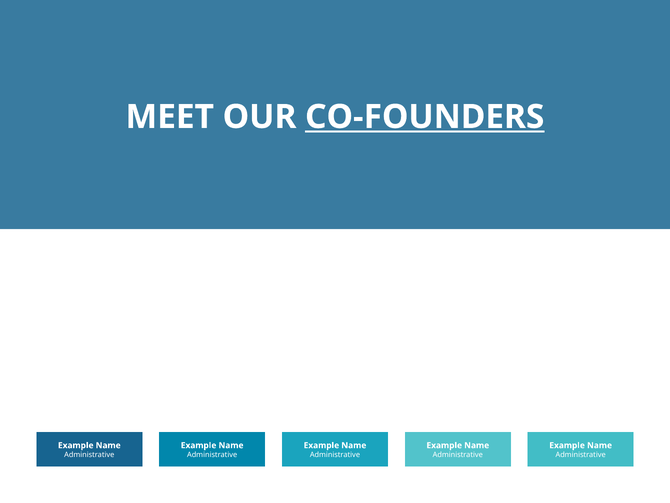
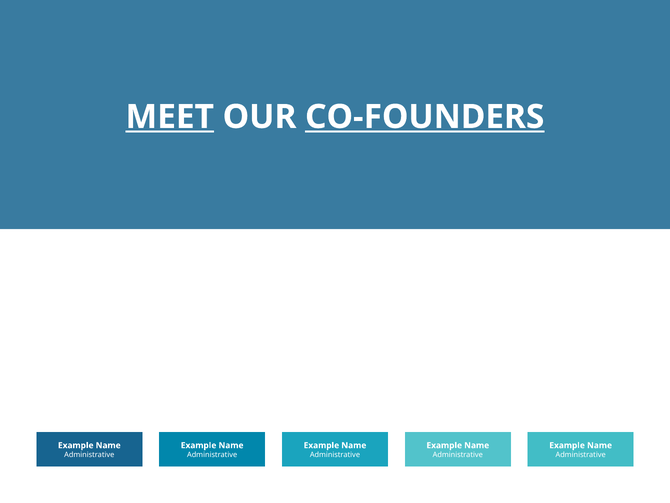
MEET underline: none -> present
